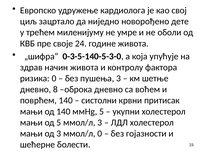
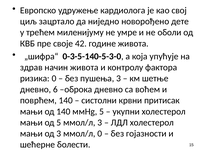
24: 24 -> 42
8: 8 -> 6
